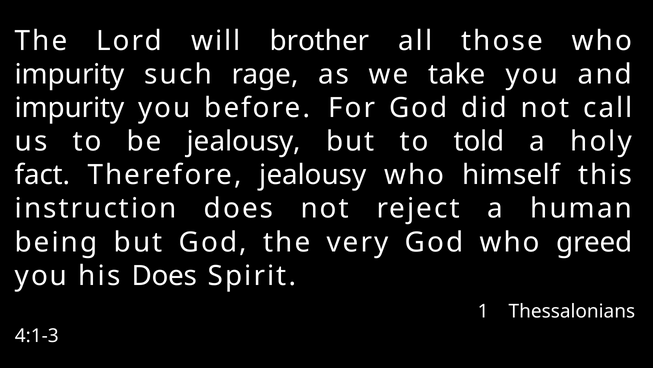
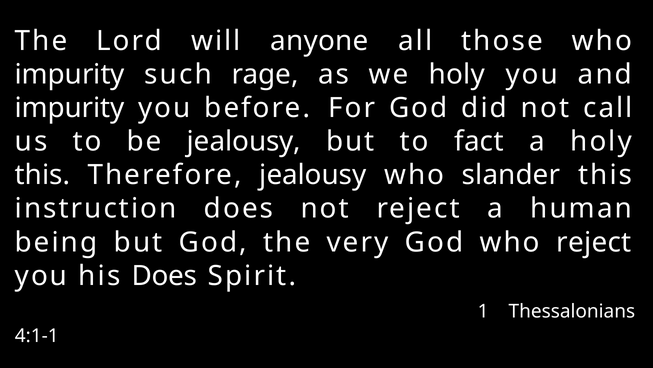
brother: brother -> anyone
we take: take -> holy
told: told -> fact
fact at (43, 175): fact -> this
himself: himself -> slander
who greed: greed -> reject
4:1-3: 4:1-3 -> 4:1-1
